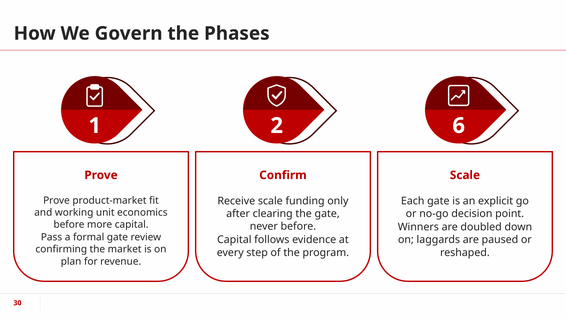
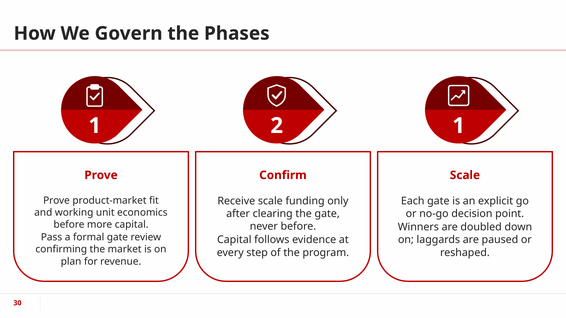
2 6: 6 -> 1
